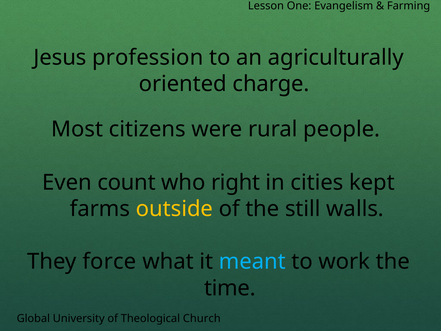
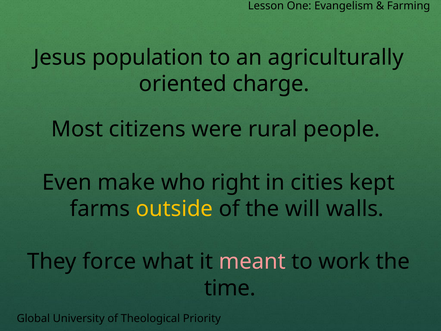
profession: profession -> population
count: count -> make
still: still -> will
meant colour: light blue -> pink
Church: Church -> Priority
